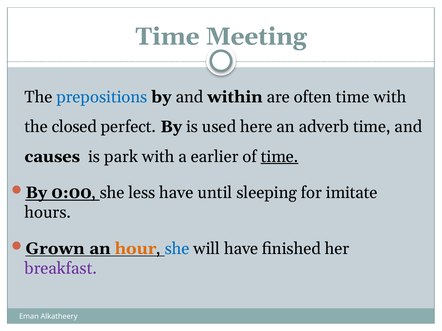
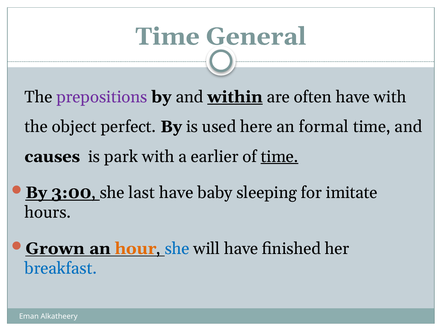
Meeting: Meeting -> General
prepositions colour: blue -> purple
within underline: none -> present
often time: time -> have
closed: closed -> object
adverb: adverb -> formal
0:00: 0:00 -> 3:00
less: less -> last
until: until -> baby
breakfast colour: purple -> blue
